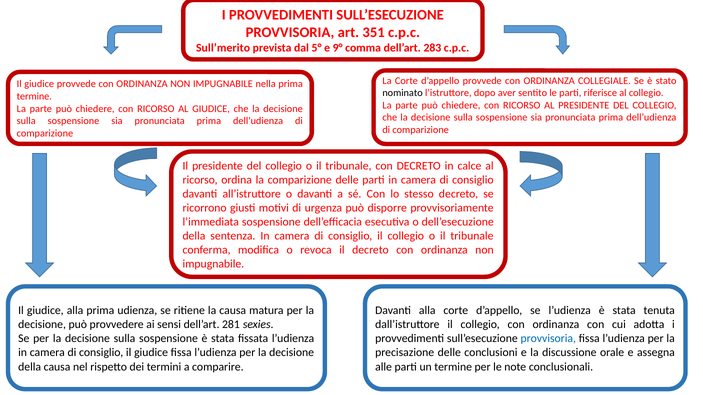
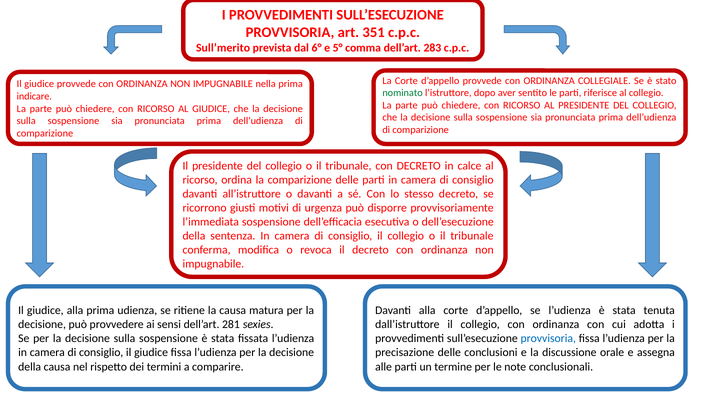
5°: 5° -> 6°
9°: 9° -> 5°
nominato colour: black -> green
termine at (34, 96): termine -> indicare
